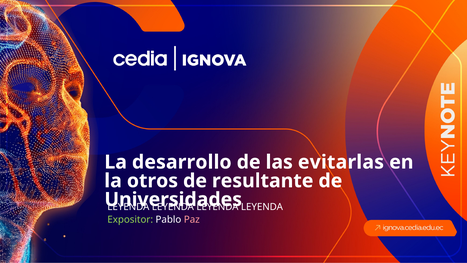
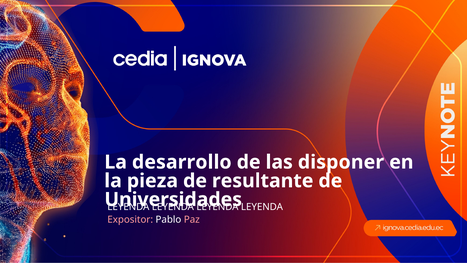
evitarlas: evitarlas -> disponer
otros: otros -> pieza
Expositor colour: light green -> pink
